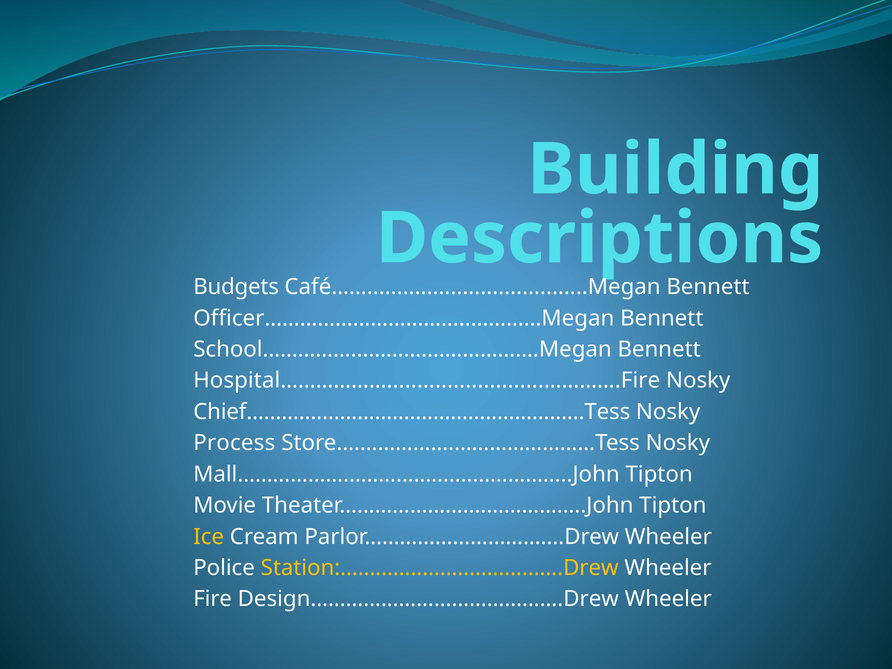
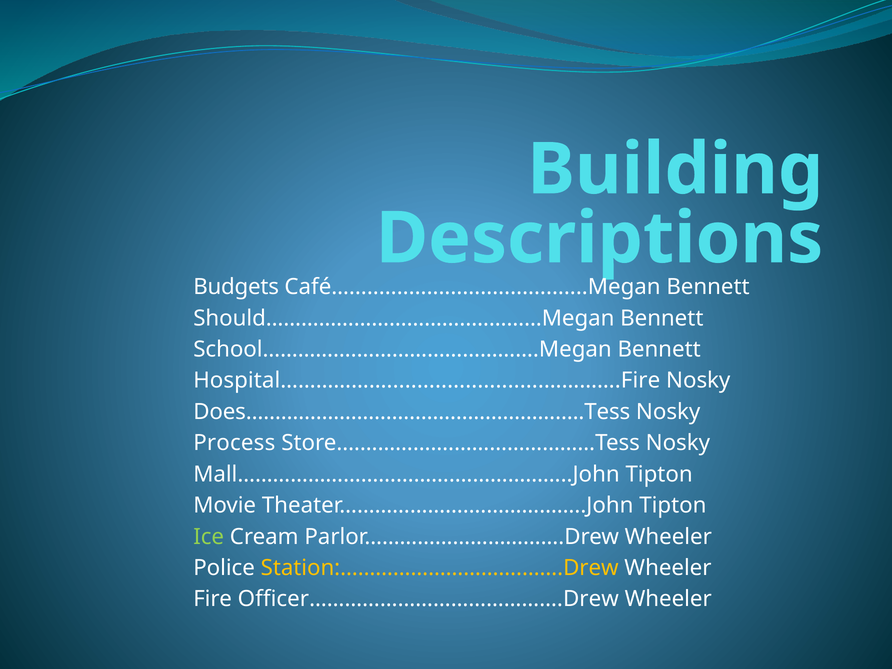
Officer……………………………..…………Megan: Officer……………………………..…………Megan -> Should……………………………..…………Megan
Chief……………………….…….…………………..Tess: Chief……………………….…….…………………..Tess -> Does……………………….…….…………………..Tess
Ice colour: yellow -> light green
Design…………………………………….Drew: Design…………………………………….Drew -> Officer…………………………………….Drew
